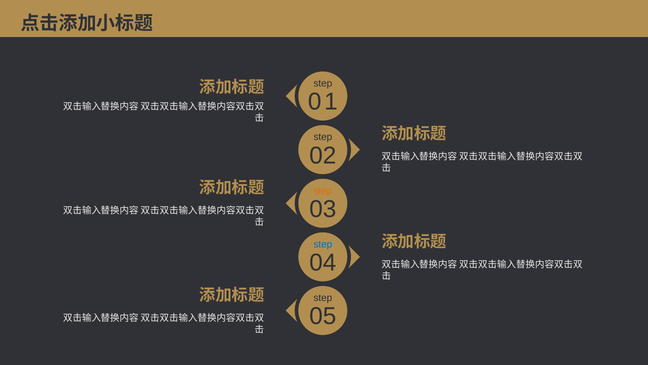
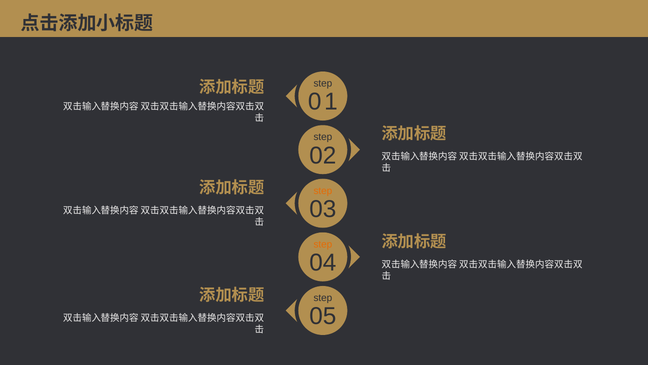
step at (323, 244) colour: blue -> orange
